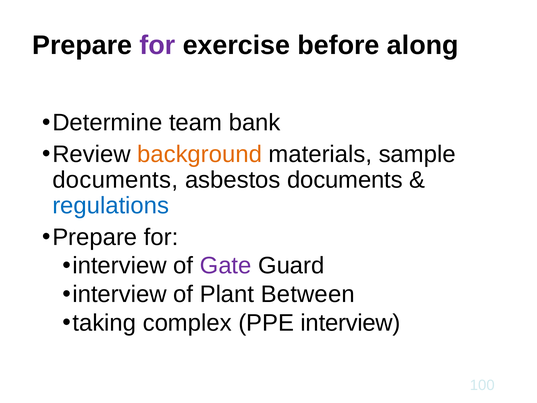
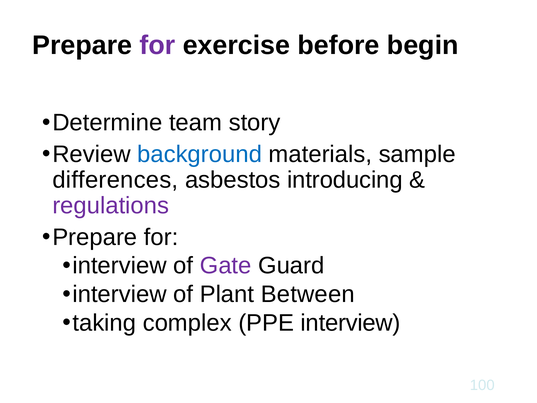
along: along -> begin
bank: bank -> story
background colour: orange -> blue
documents at (115, 180): documents -> differences
asbestos documents: documents -> introducing
regulations colour: blue -> purple
